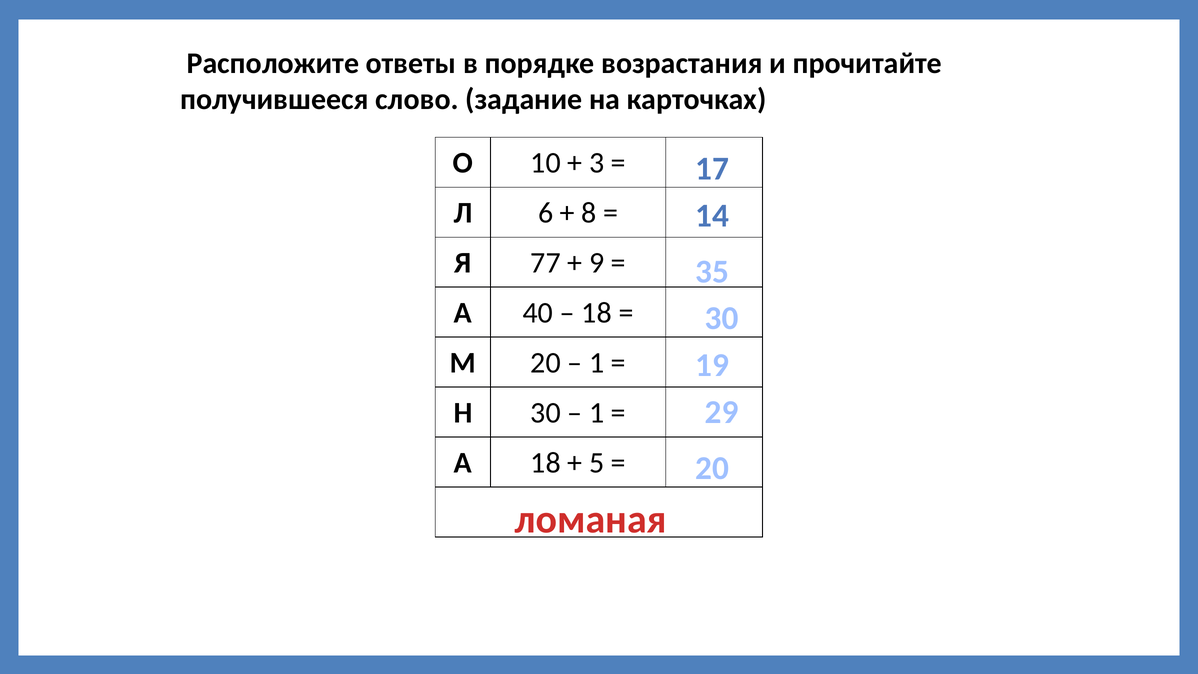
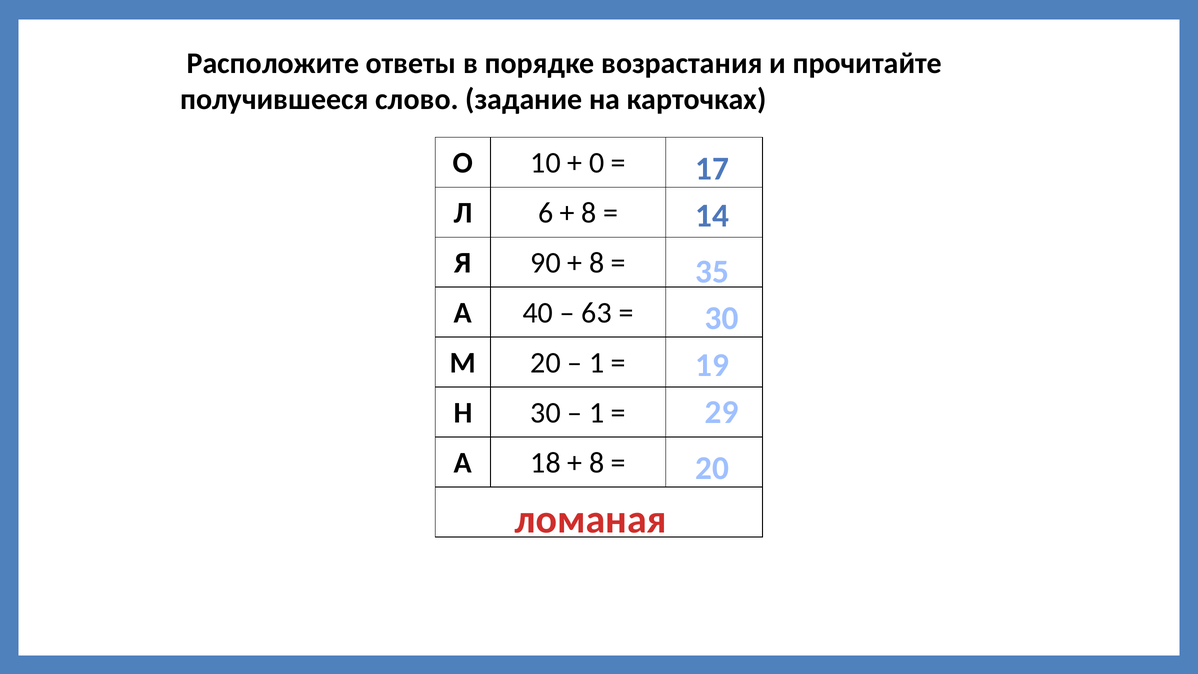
3: 3 -> 0
77: 77 -> 90
9 at (597, 263): 9 -> 8
18 at (597, 313): 18 -> 63
5 at (597, 463): 5 -> 8
